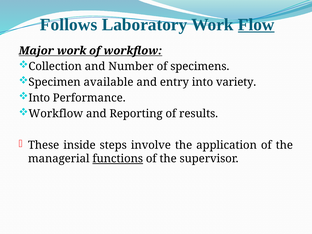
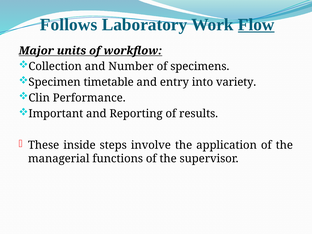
Major work: work -> units
available: available -> timetable
Into at (39, 98): Into -> Clin
Workflow at (56, 114): Workflow -> Important
functions underline: present -> none
